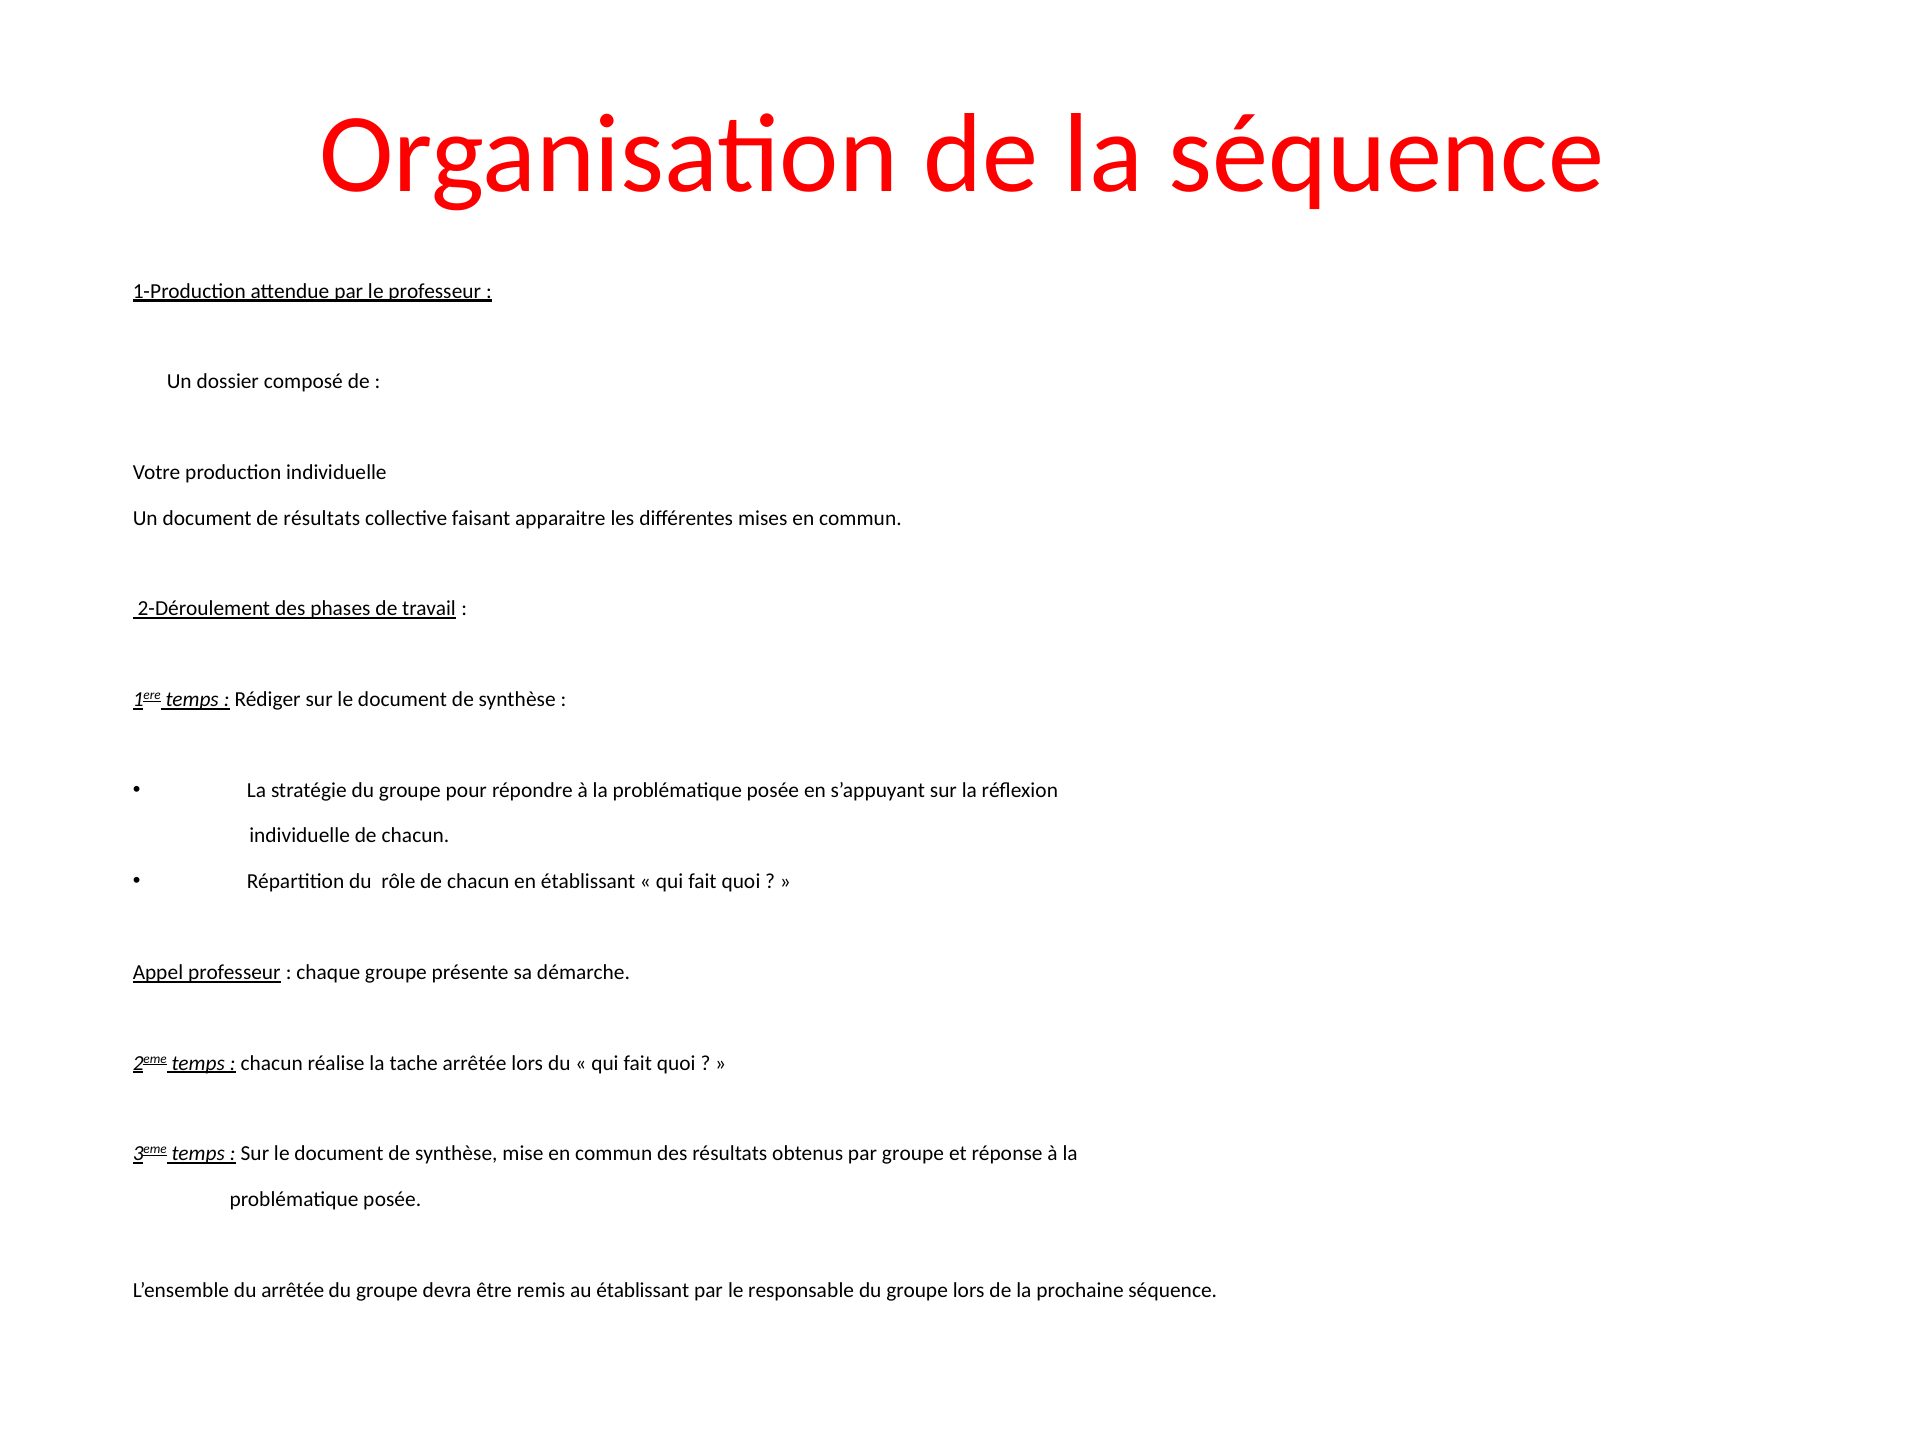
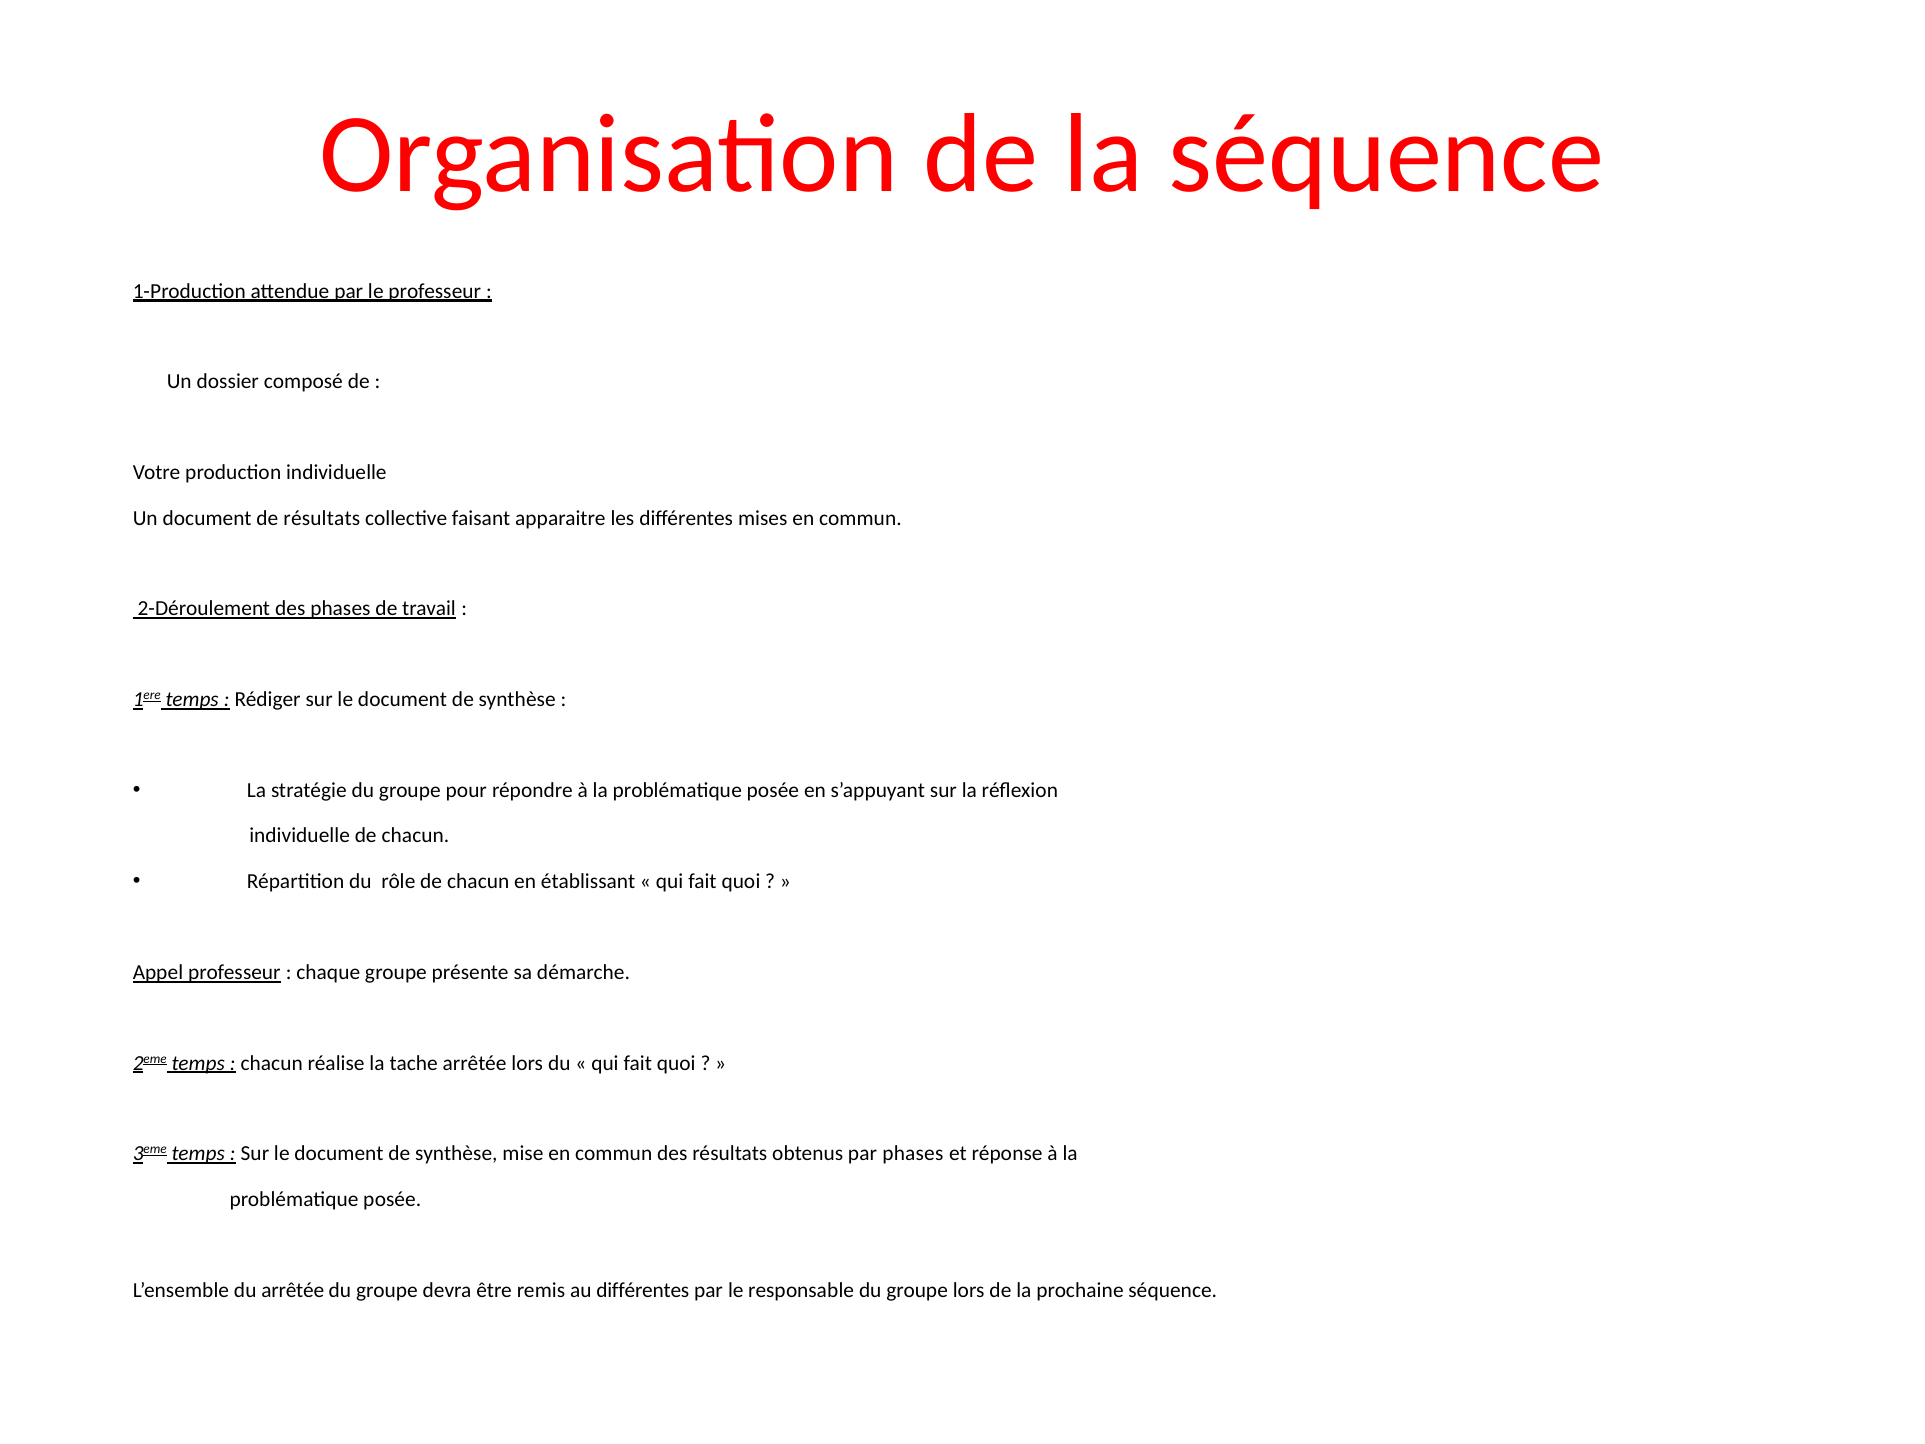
par groupe: groupe -> phases
au établissant: établissant -> différentes
